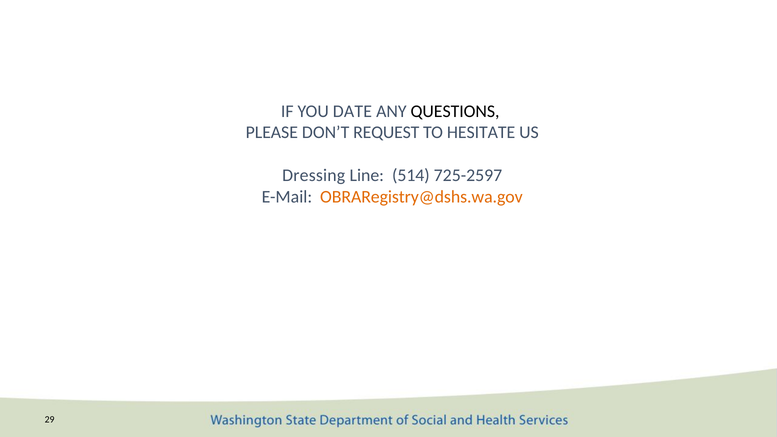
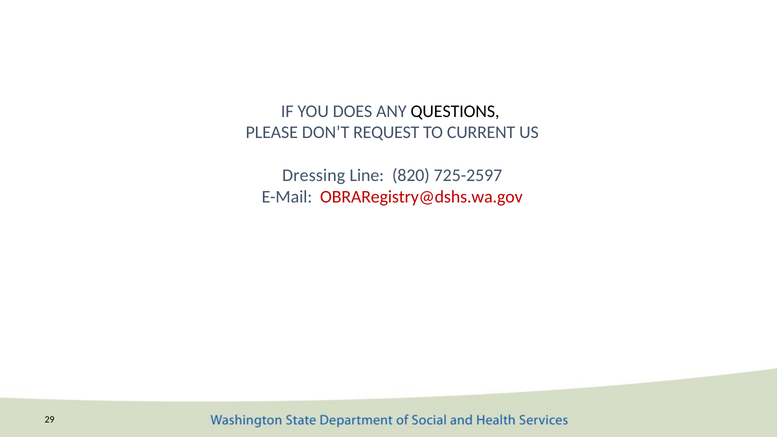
DATE: DATE -> DOES
HESITATE: HESITATE -> CURRENT
514: 514 -> 820
OBRARegistry@dshs.wa.gov colour: orange -> red
